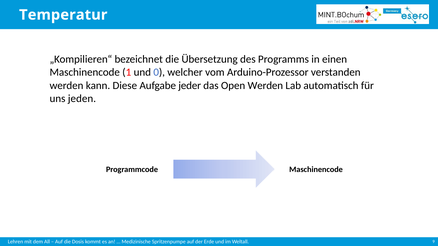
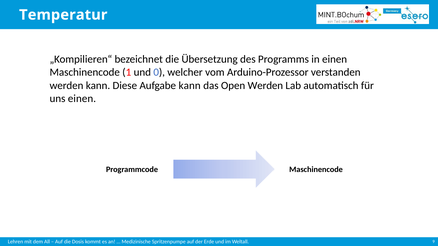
Aufgabe jeder: jeder -> kann
uns jeden: jeden -> einen
